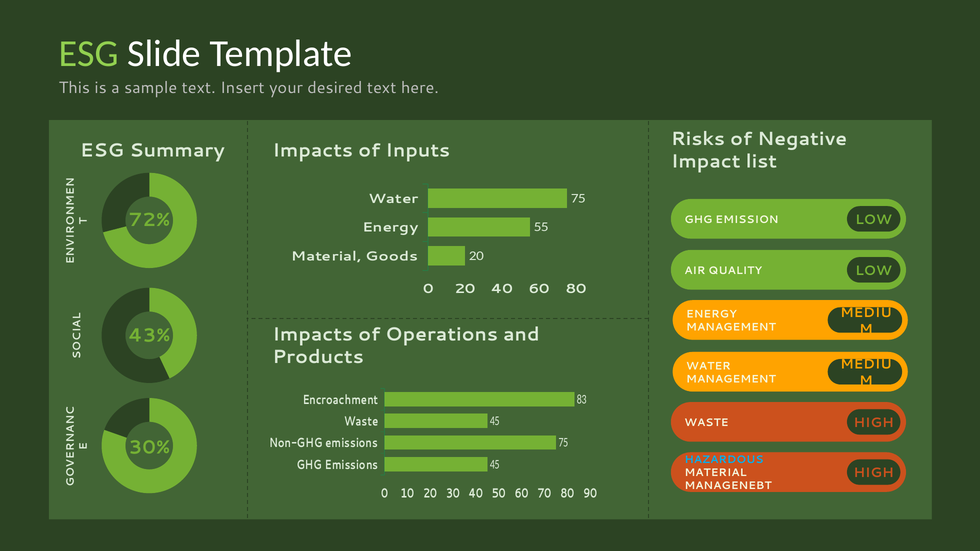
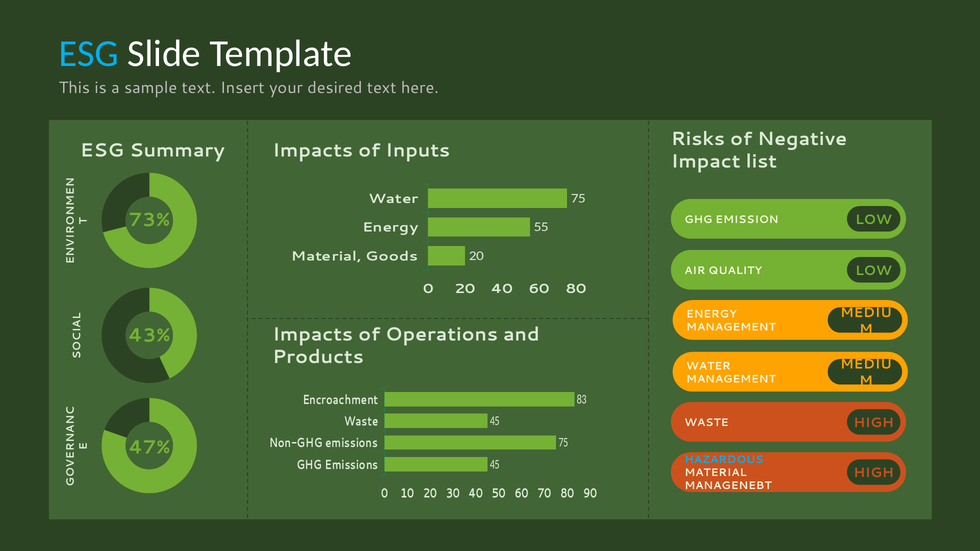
ESG at (89, 53) colour: light green -> light blue
72%: 72% -> 73%
30%: 30% -> 47%
